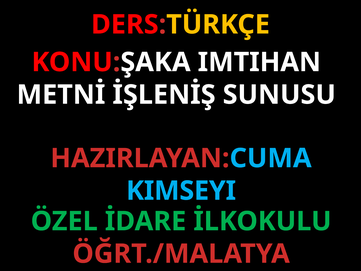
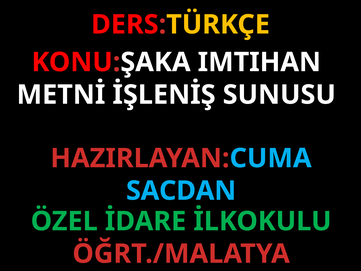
KIMSEYI: KIMSEYI -> SACDAN
